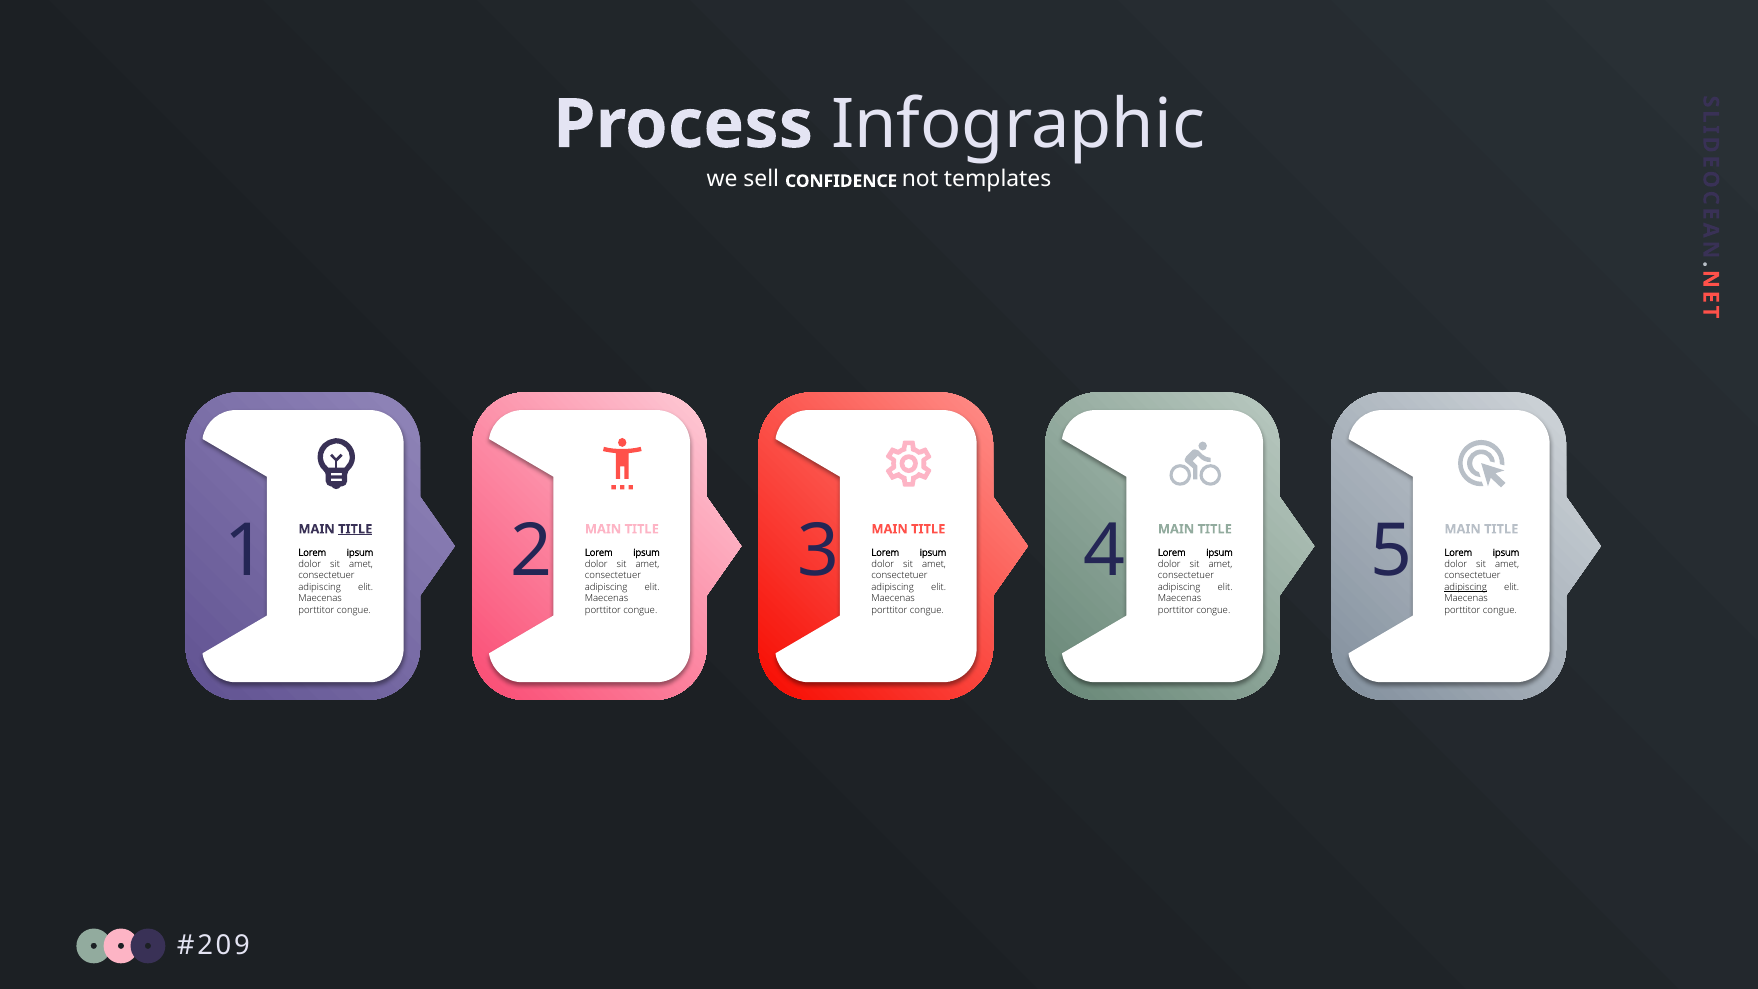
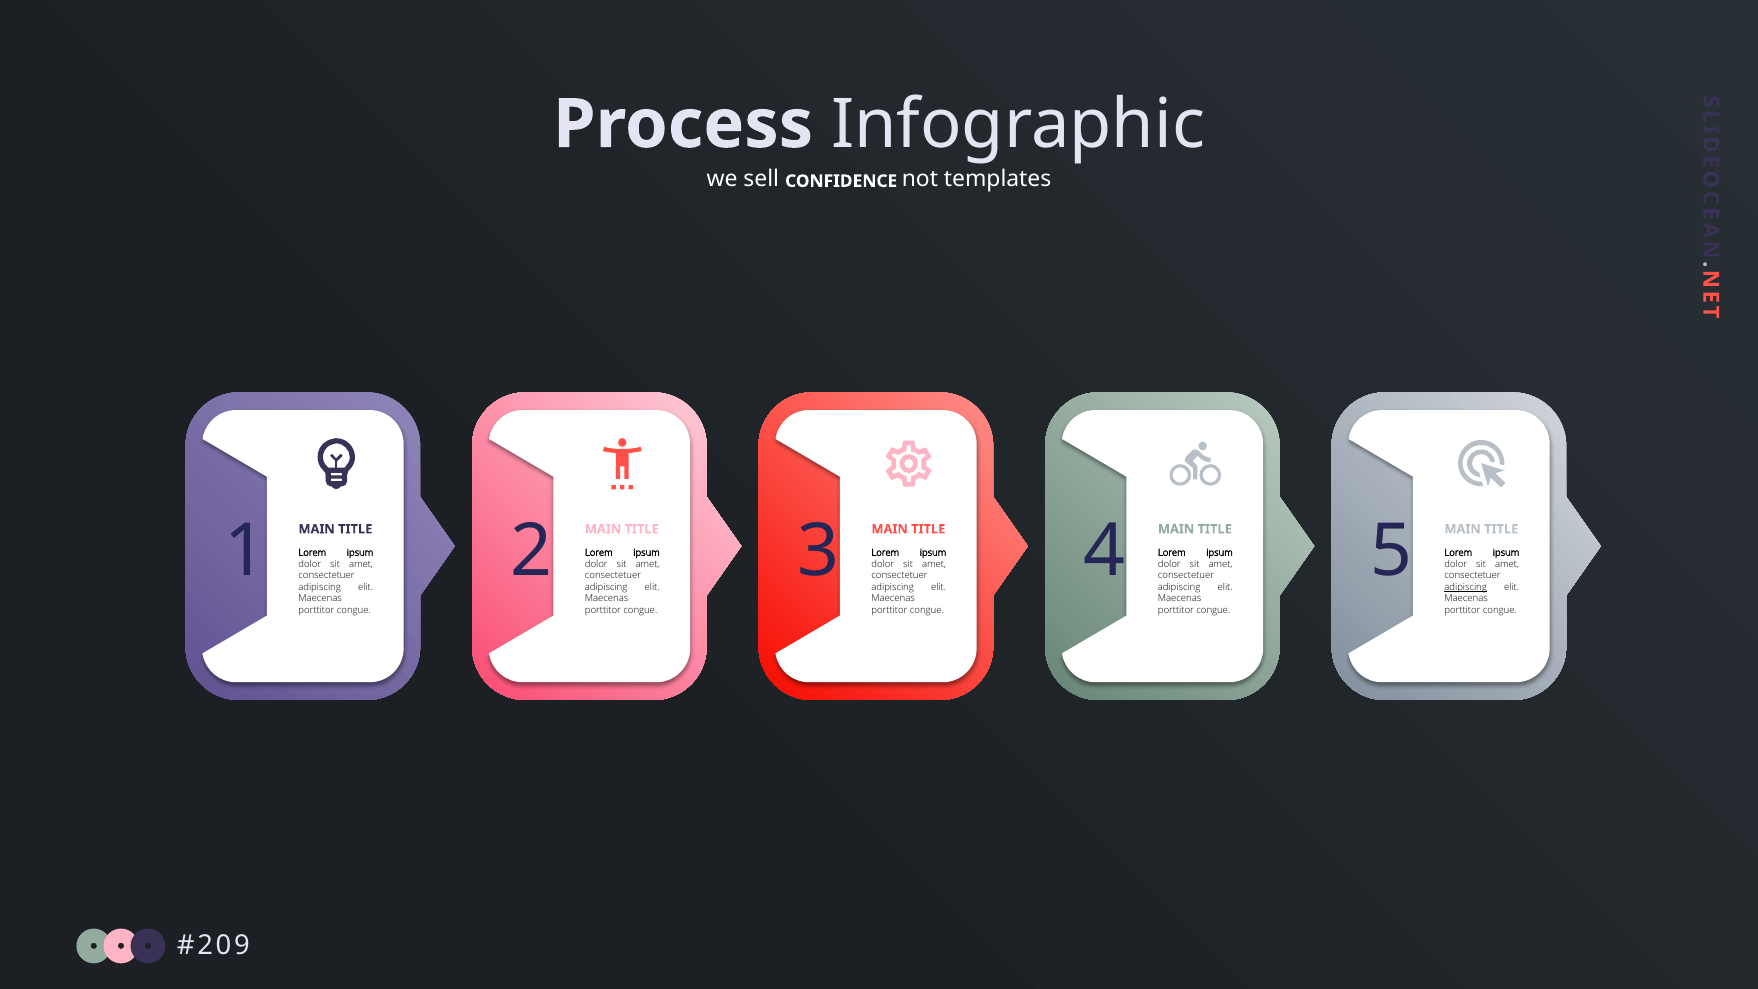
TITLE at (355, 529) underline: present -> none
